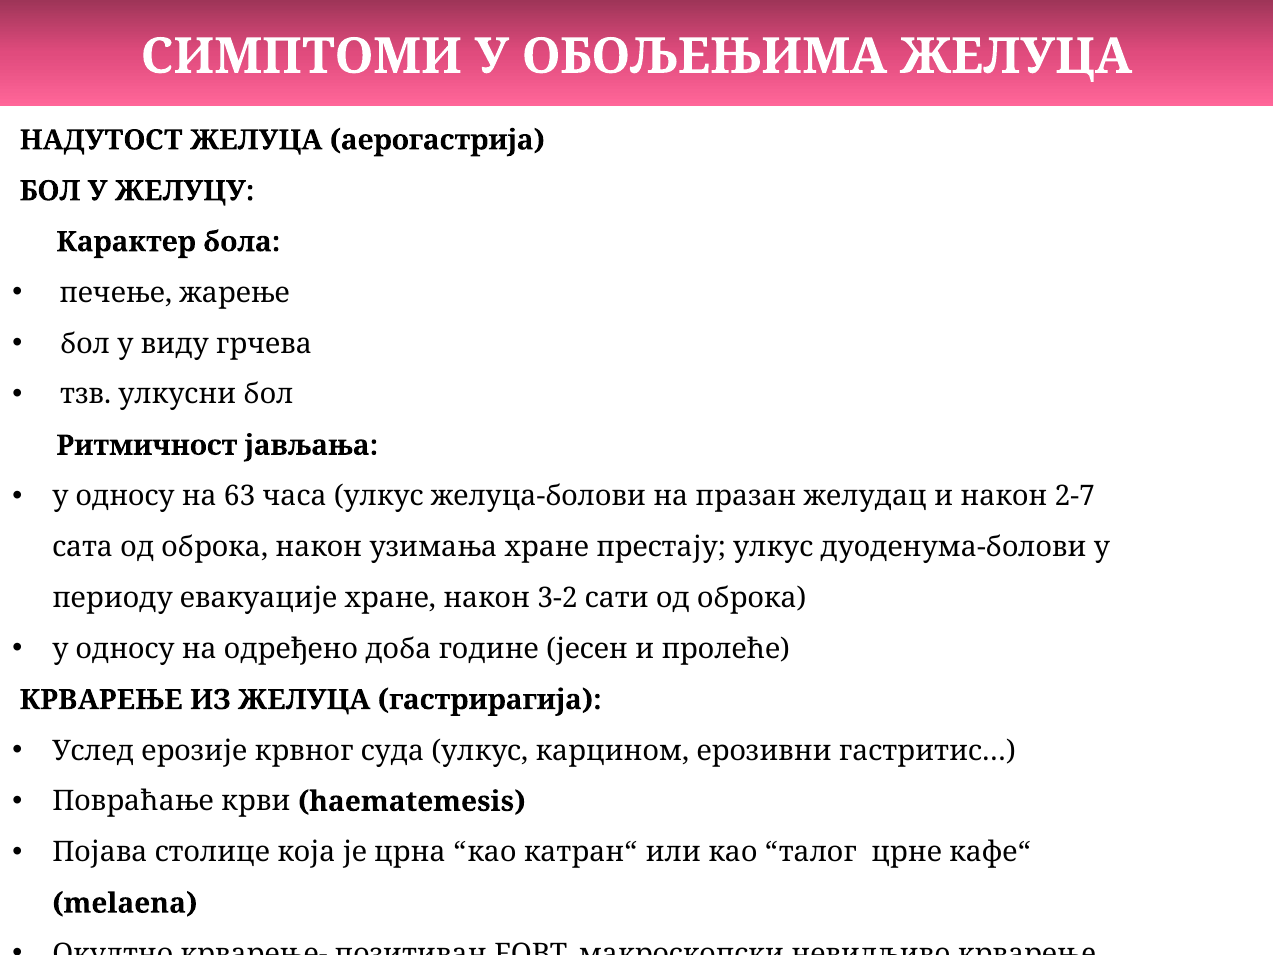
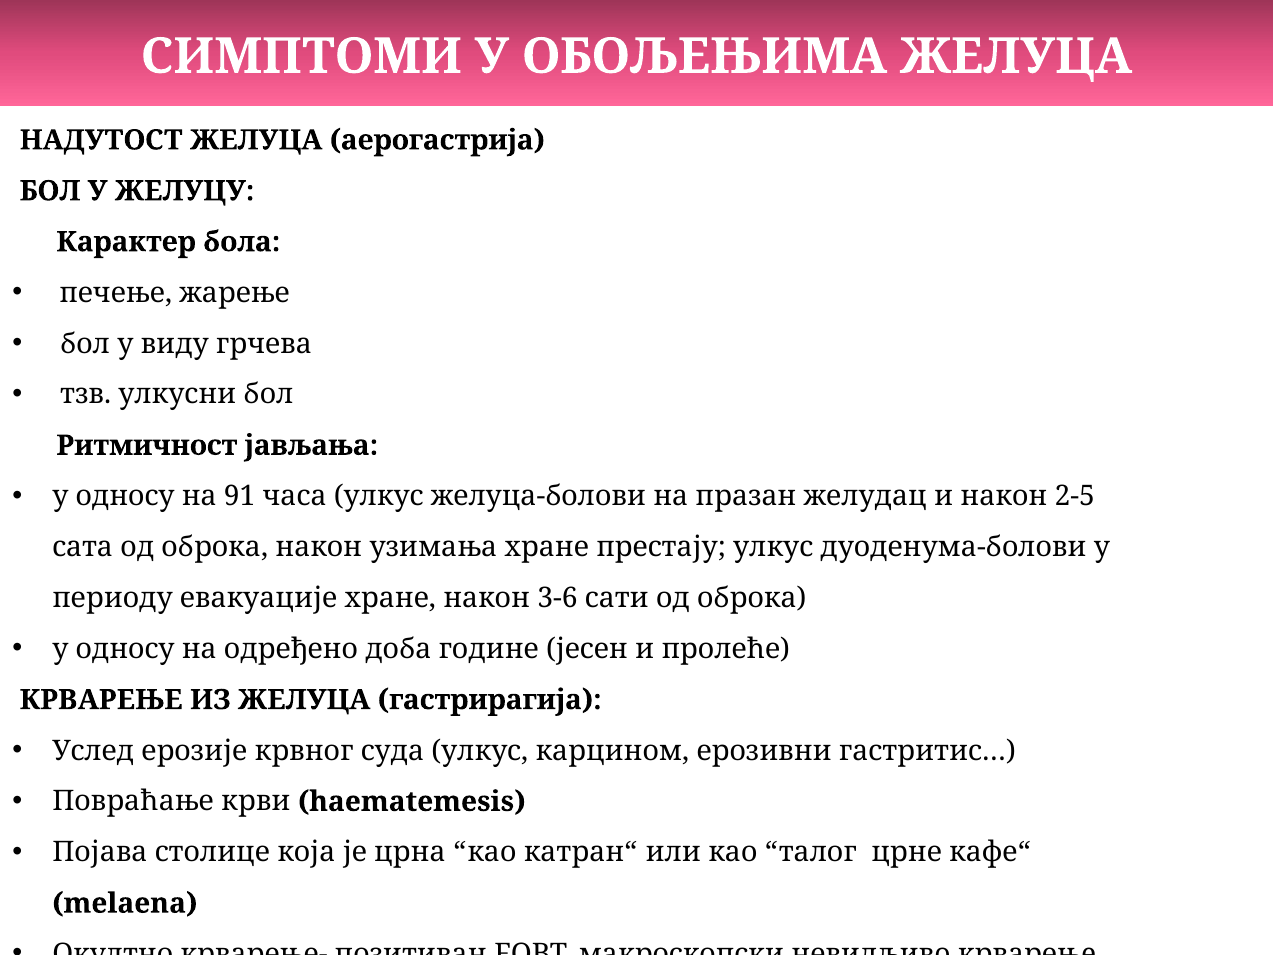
63: 63 -> 91
2-7: 2-7 -> 2-5
3-2: 3-2 -> 3-6
